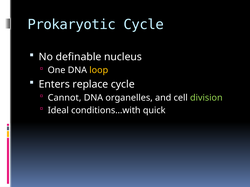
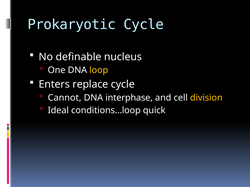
organelles: organelles -> interphase
division colour: light green -> yellow
conditions…with: conditions…with -> conditions…loop
